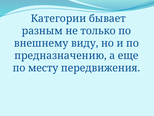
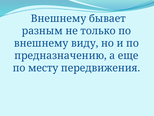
Категории at (59, 18): Категории -> Внешнему
